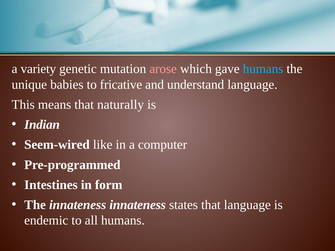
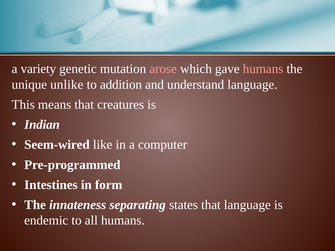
humans at (263, 69) colour: light blue -> pink
babies: babies -> unlike
fricative: fricative -> addition
naturally: naturally -> creatures
innateness innateness: innateness -> separating
